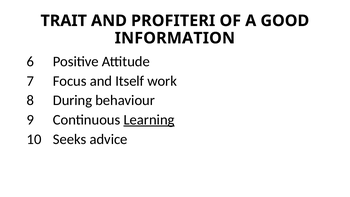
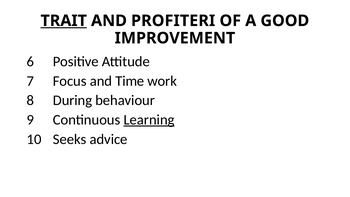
TRAIT underline: none -> present
INFORMATION: INFORMATION -> IMPROVEMENT
Itself: Itself -> Time
